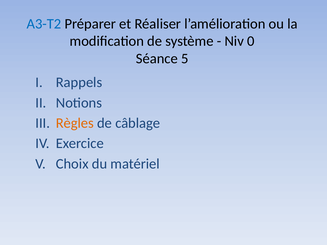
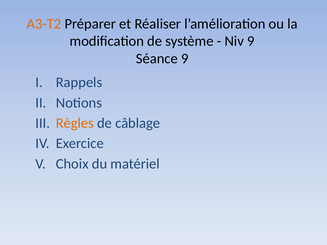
A3-T2 colour: blue -> orange
Niv 0: 0 -> 9
Séance 5: 5 -> 9
